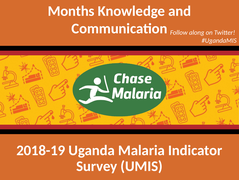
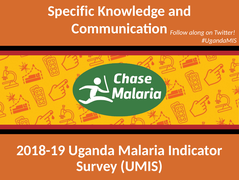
Months: Months -> Specific
